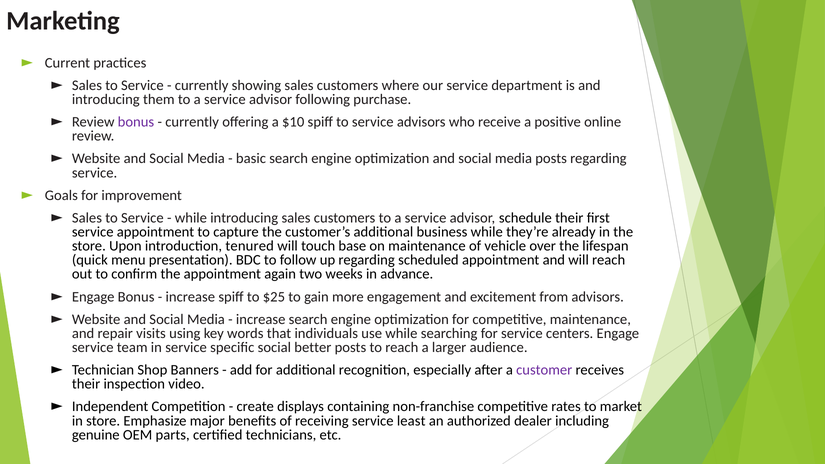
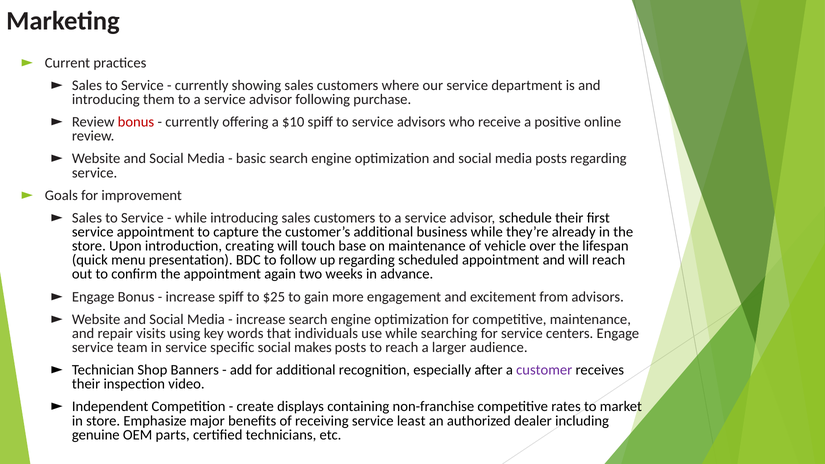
bonus at (136, 122) colour: purple -> red
tenured: tenured -> creating
better: better -> makes
